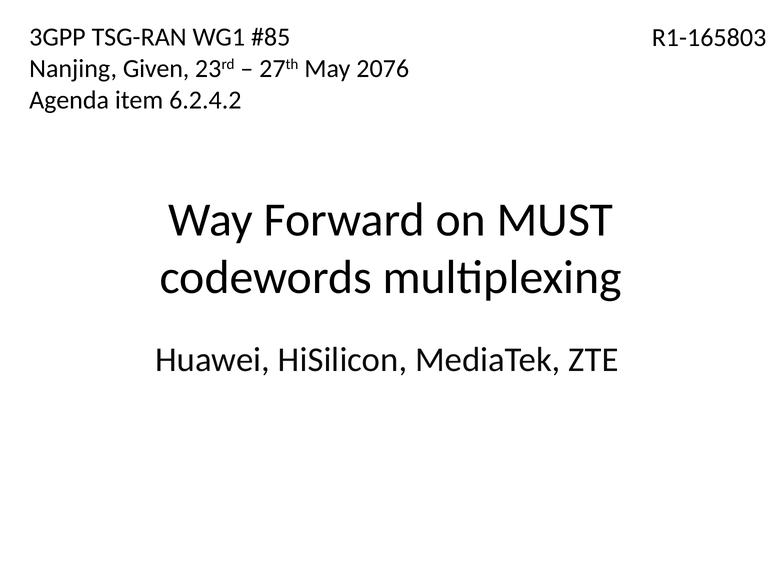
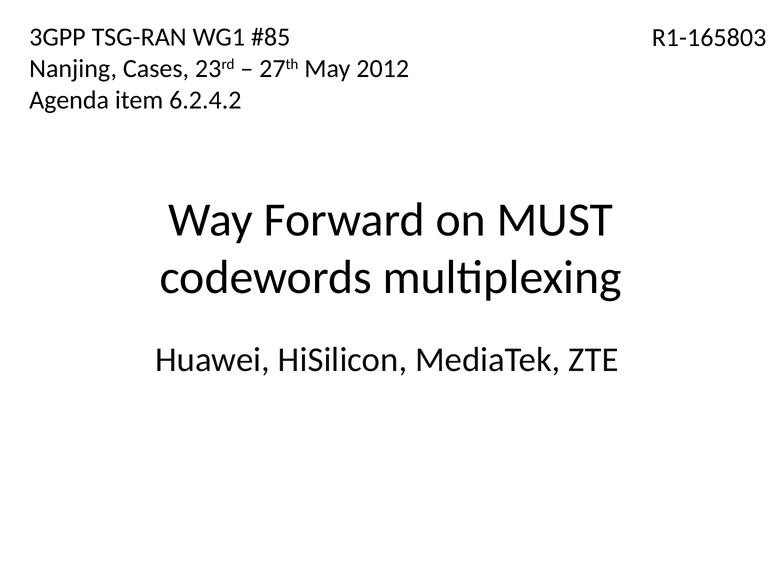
Given: Given -> Cases
2076: 2076 -> 2012
